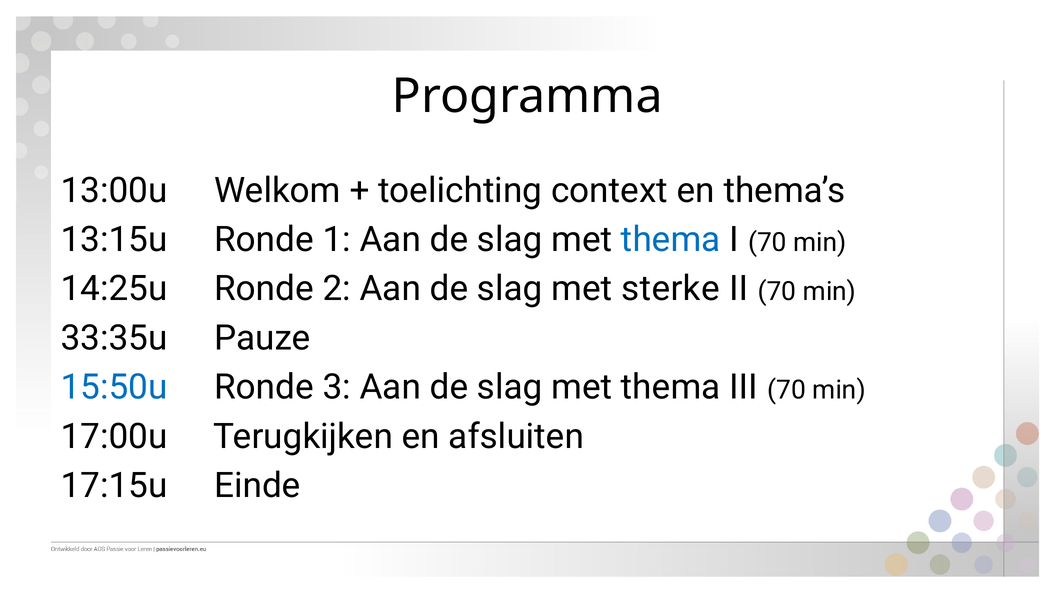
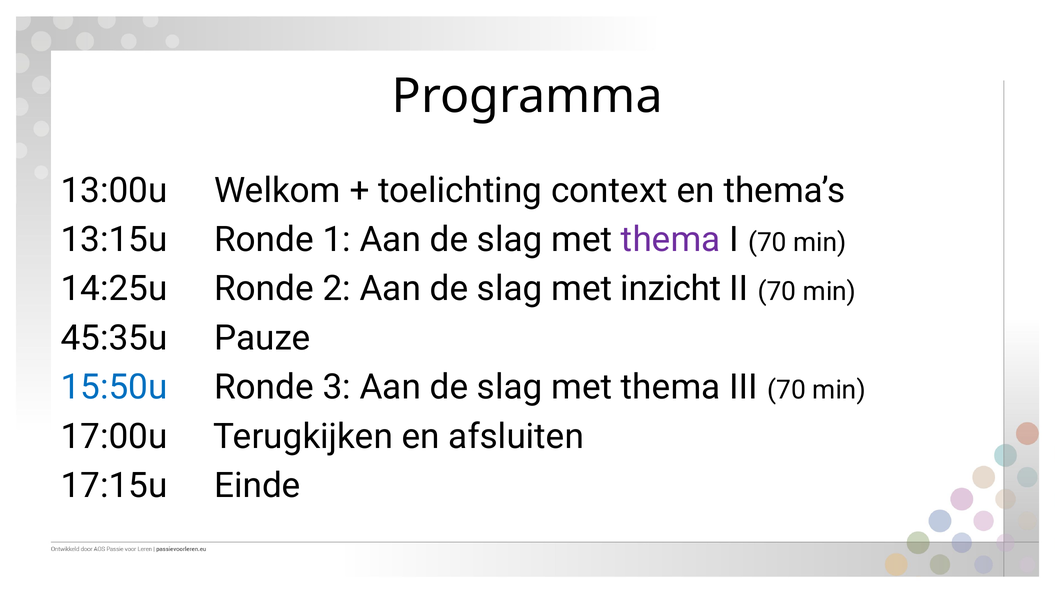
thema at (671, 240) colour: blue -> purple
sterke: sterke -> inzicht
33:35u: 33:35u -> 45:35u
